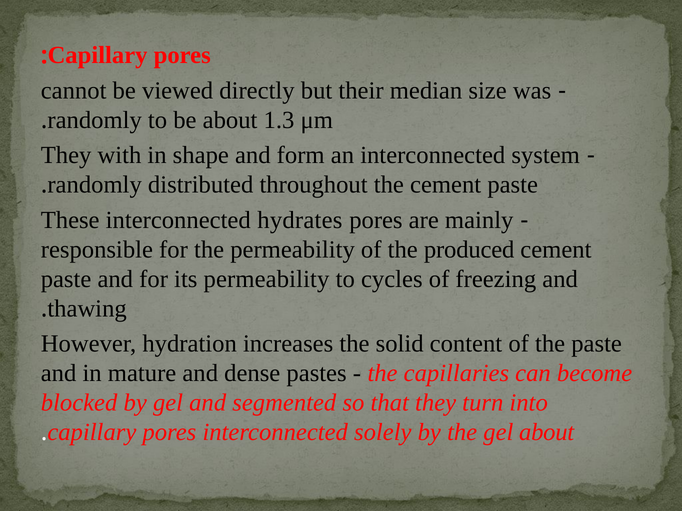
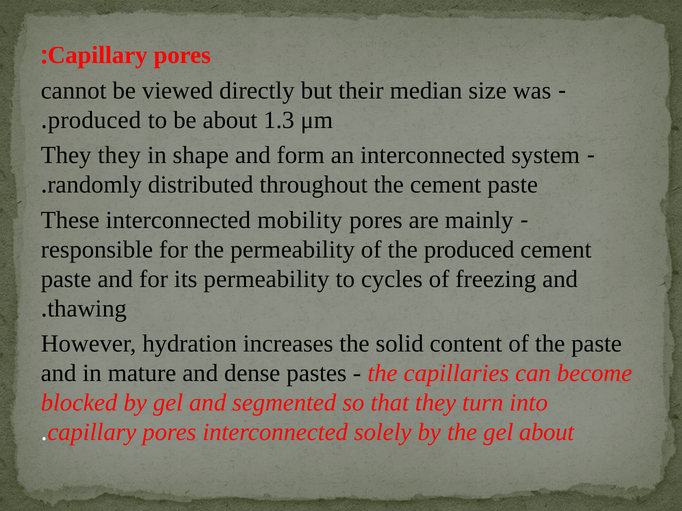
randomly at (95, 120): randomly -> produced
They with: with -> they
hydrates: hydrates -> mobility
